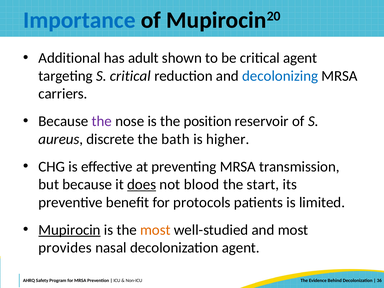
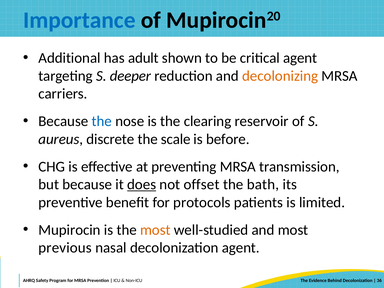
S critical: critical -> deeper
decolonizing colour: blue -> orange
the at (102, 121) colour: purple -> blue
position: position -> clearing
bath: bath -> scale
higher: higher -> before
blood: blood -> offset
start: start -> bath
Mupirocin underline: present -> none
provides: provides -> previous
